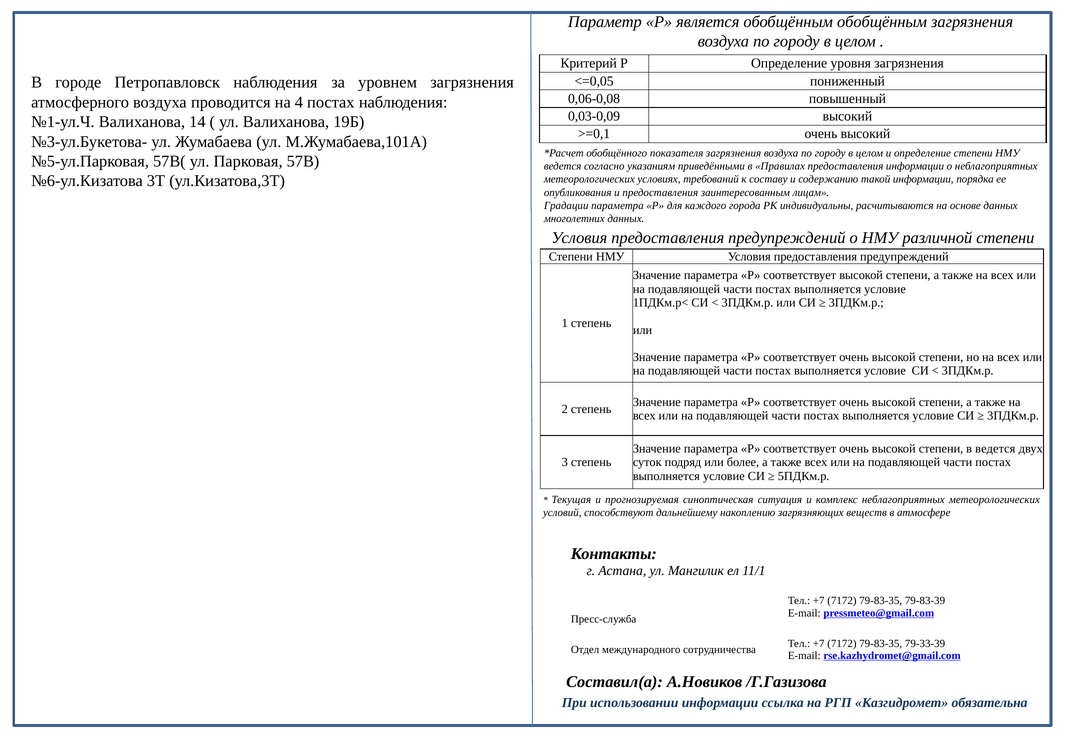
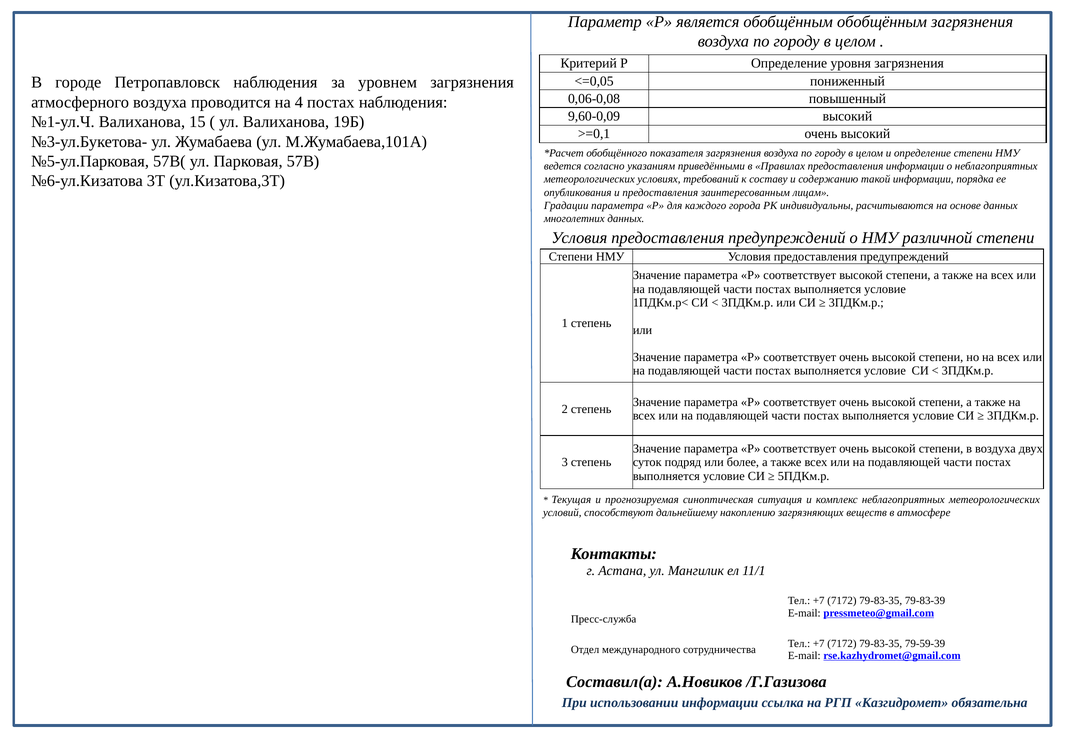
0,03-0,09: 0,03-0,09 -> 9,60-0,09
14: 14 -> 15
в ведется: ведется -> воздуха
79-33-39: 79-33-39 -> 79-59-39
